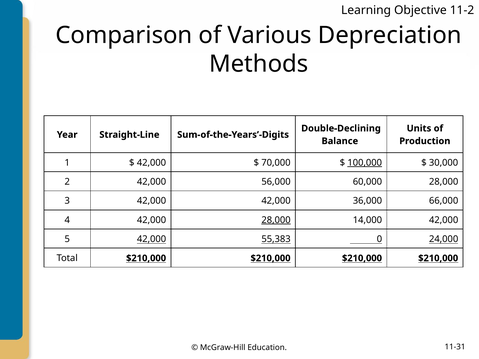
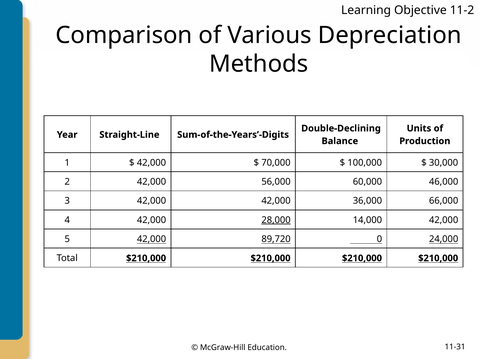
100,000 underline: present -> none
60,000 28,000: 28,000 -> 46,000
55,383: 55,383 -> 89,720
